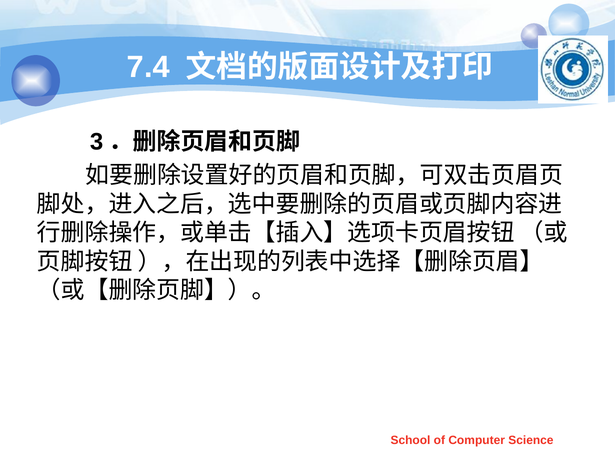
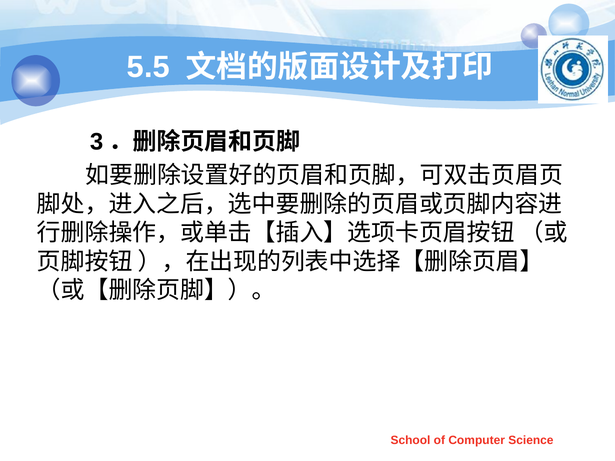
7.4: 7.4 -> 5.5
